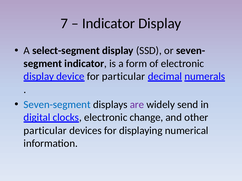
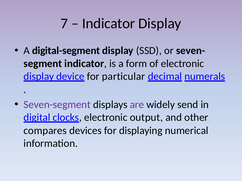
select-segment: select-segment -> digital-segment
Seven-segment colour: blue -> purple
change: change -> output
particular at (45, 131): particular -> compares
